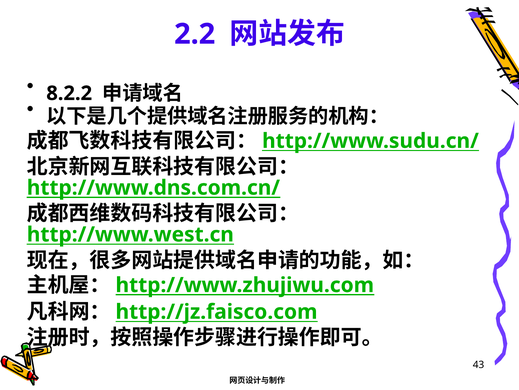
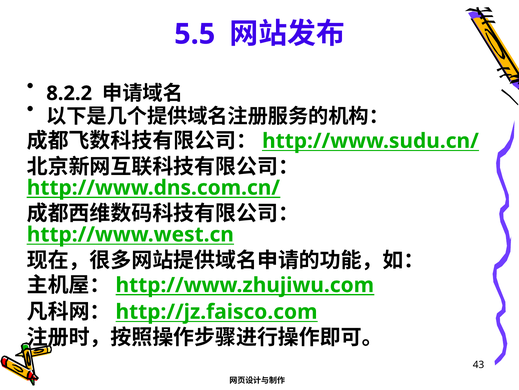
2.2: 2.2 -> 5.5
